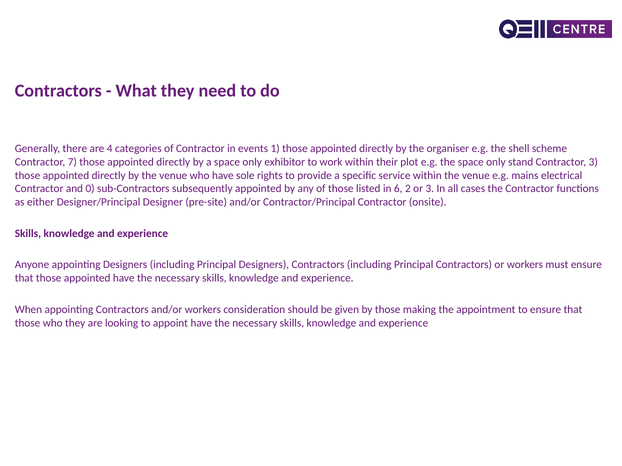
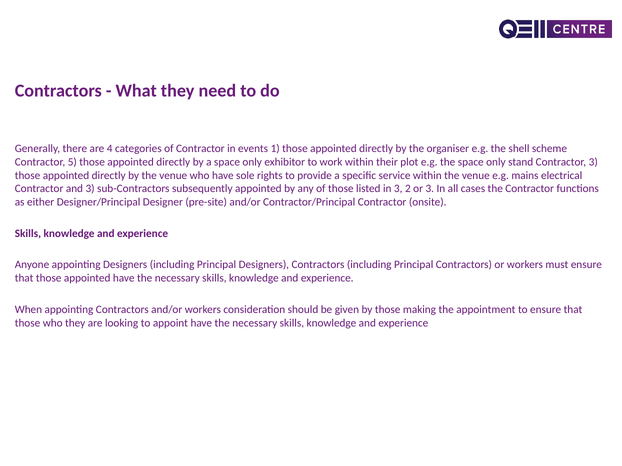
7: 7 -> 5
and 0: 0 -> 3
in 6: 6 -> 3
